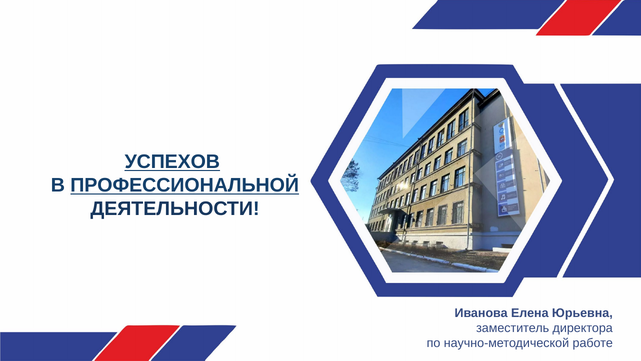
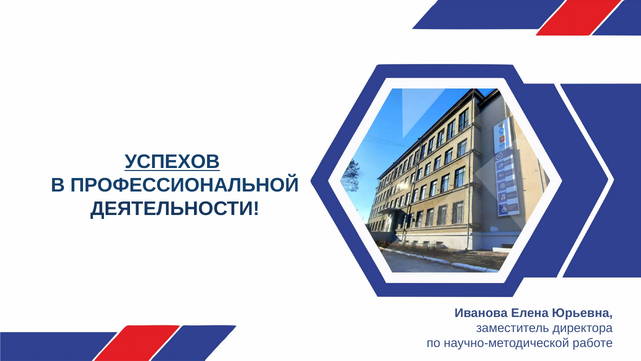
ПРОФЕССИОНАЛЬНОЙ underline: present -> none
